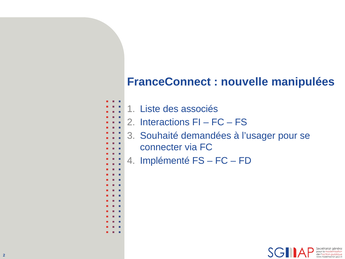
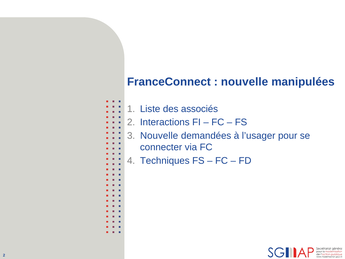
Souhaité at (159, 136): Souhaité -> Nouvelle
Implémenté: Implémenté -> Techniques
